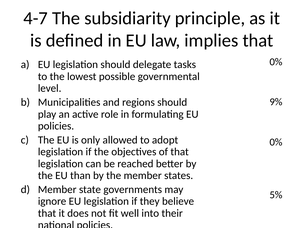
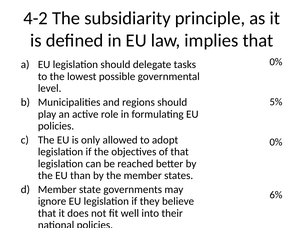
4-7: 4-7 -> 4-2
9%: 9% -> 5%
5%: 5% -> 6%
